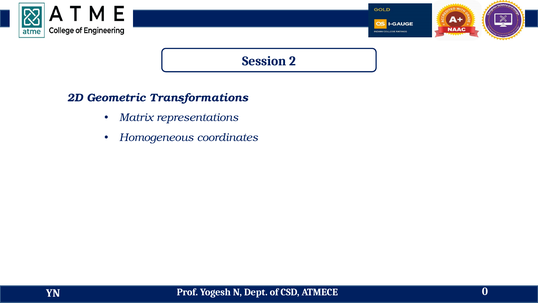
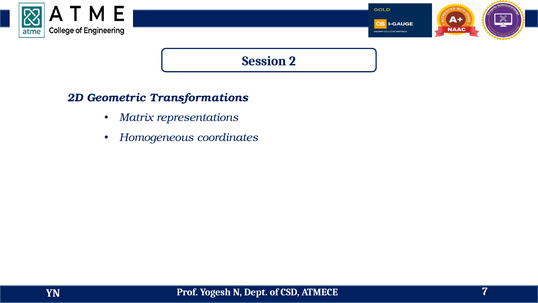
0: 0 -> 7
